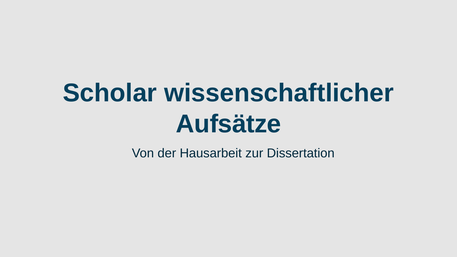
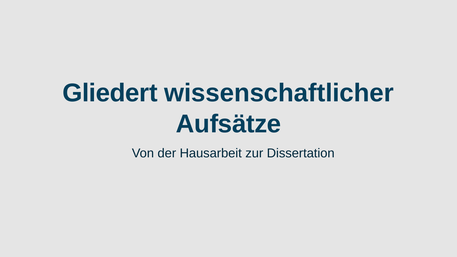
Scholar: Scholar -> Gliedert
